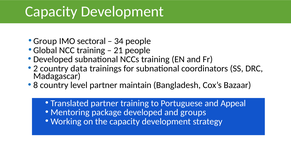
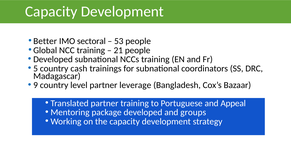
Group: Group -> Better
34: 34 -> 53
2: 2 -> 5
data: data -> cash
8: 8 -> 9
maintain: maintain -> leverage
